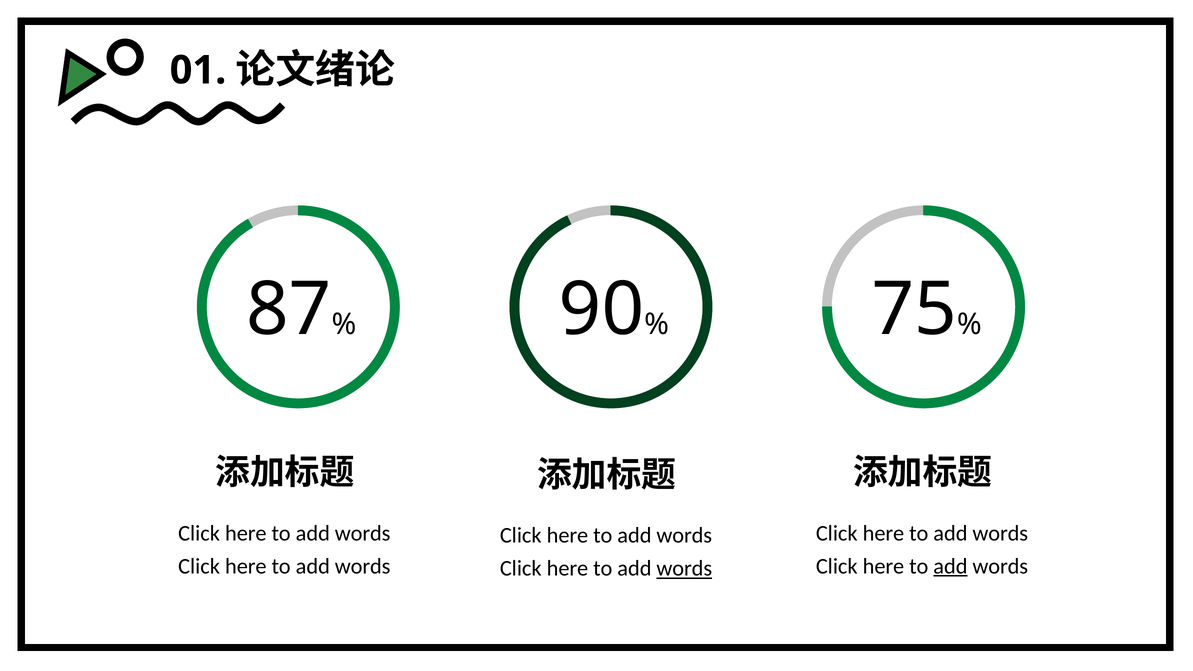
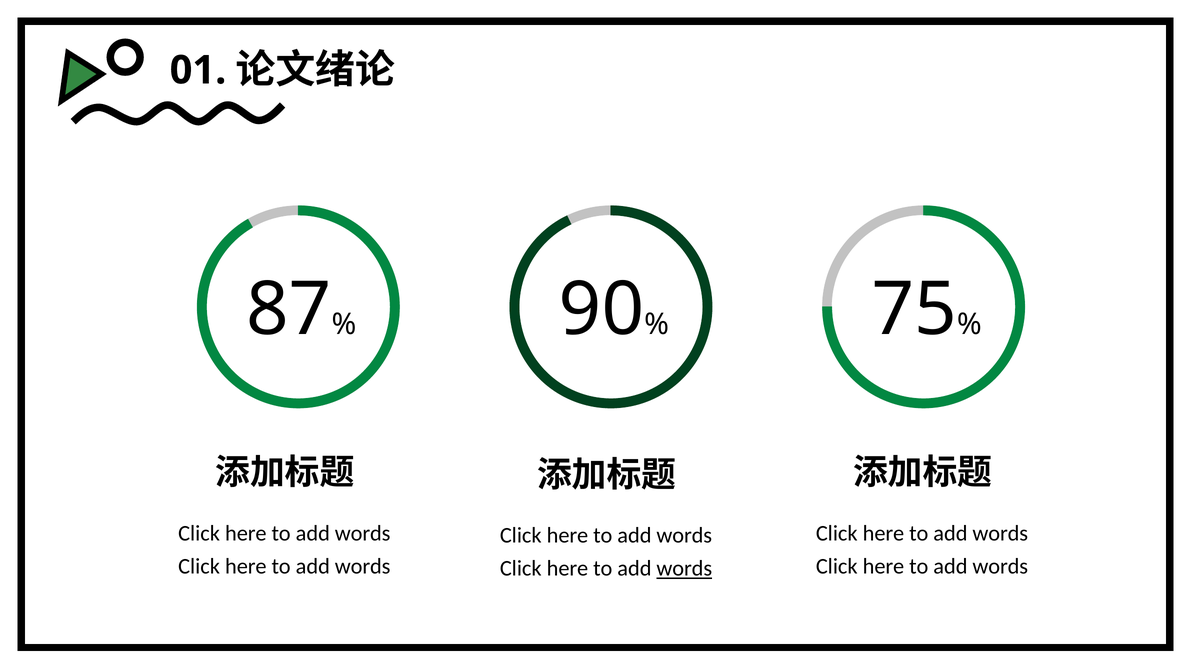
add at (950, 566) underline: present -> none
